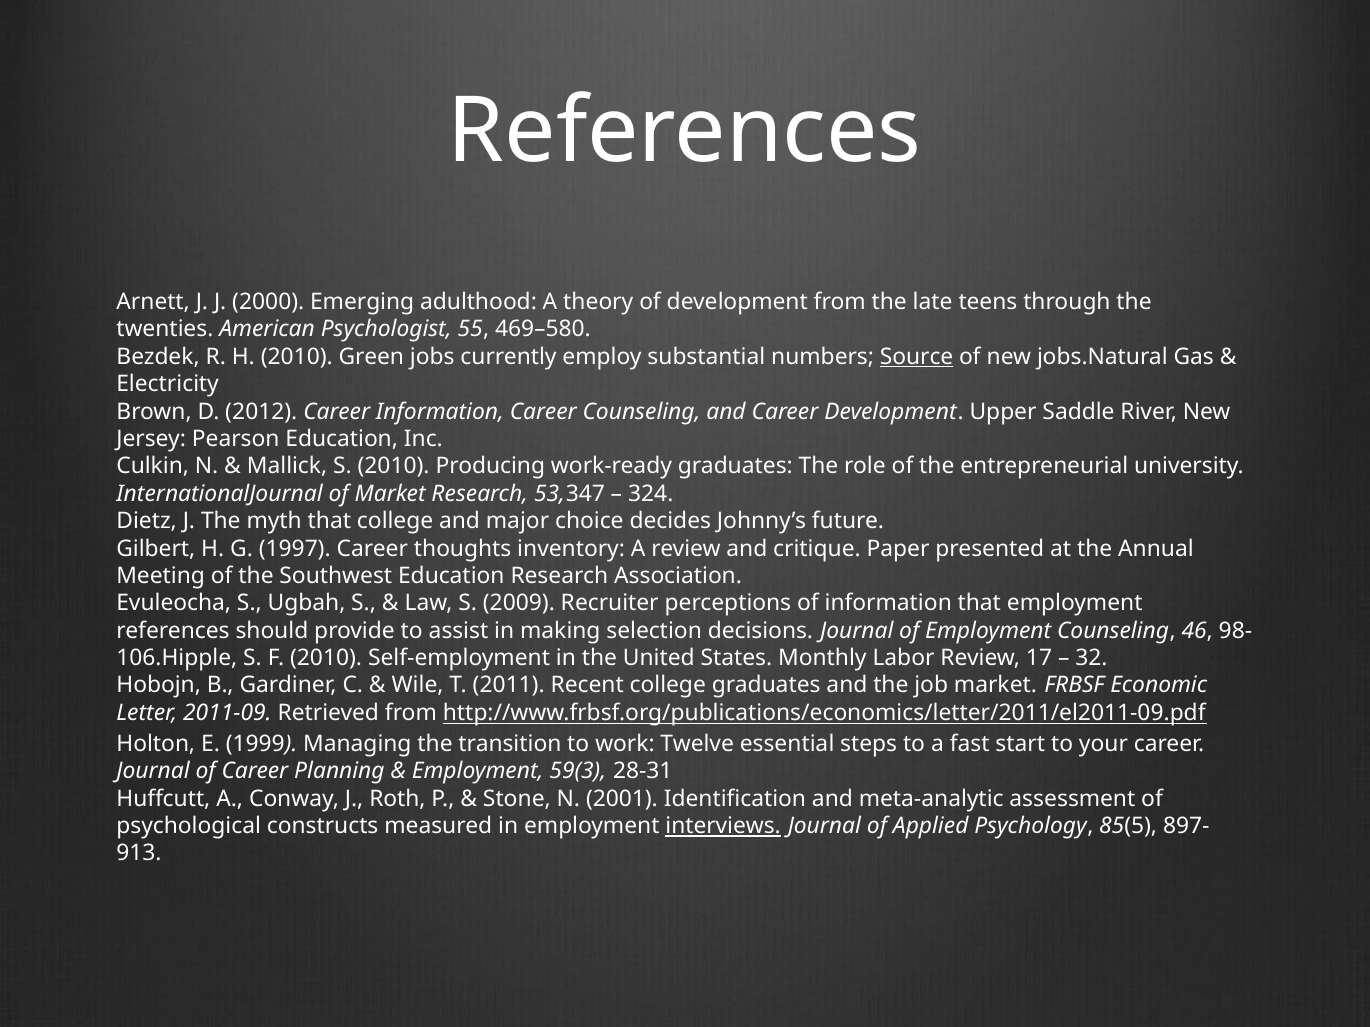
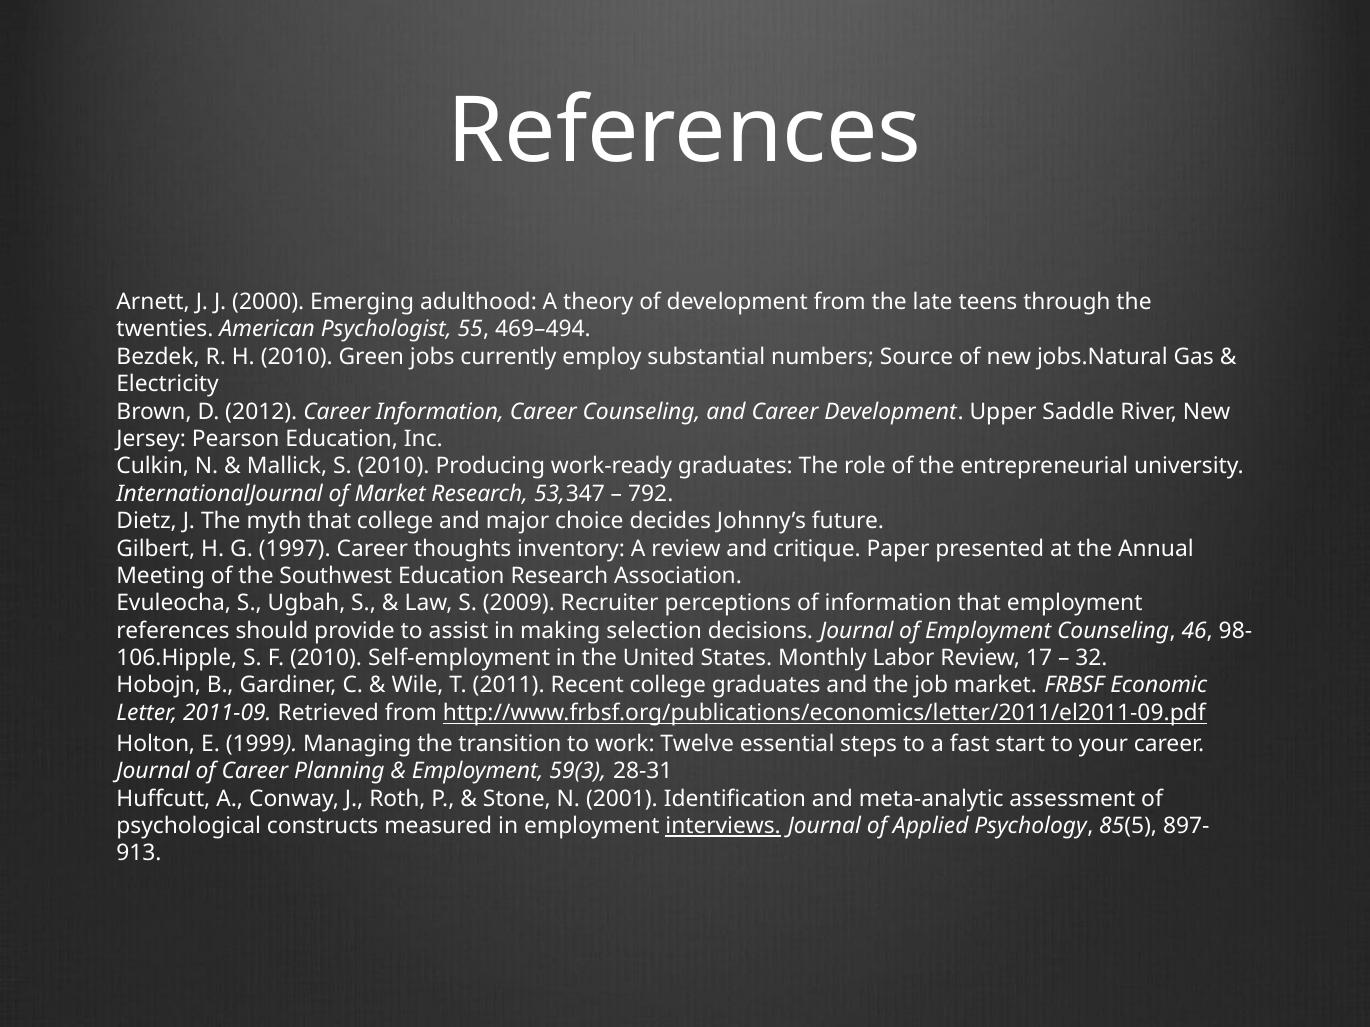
469–580: 469–580 -> 469–494
Source underline: present -> none
324: 324 -> 792
